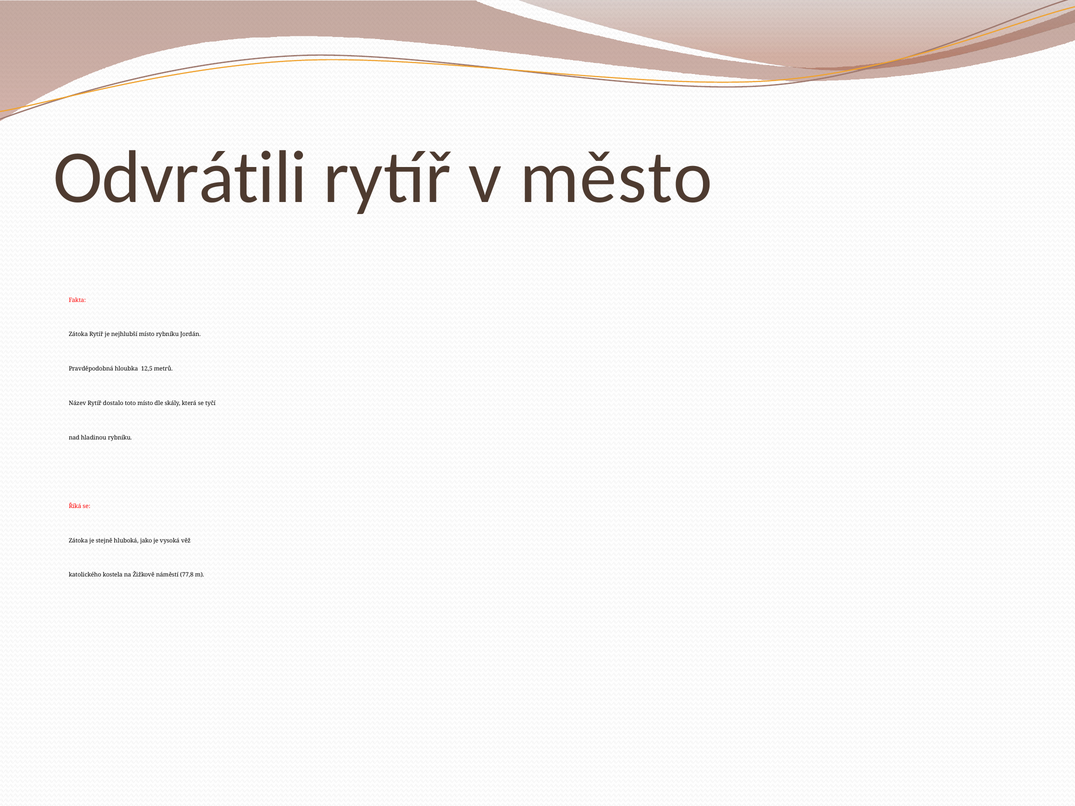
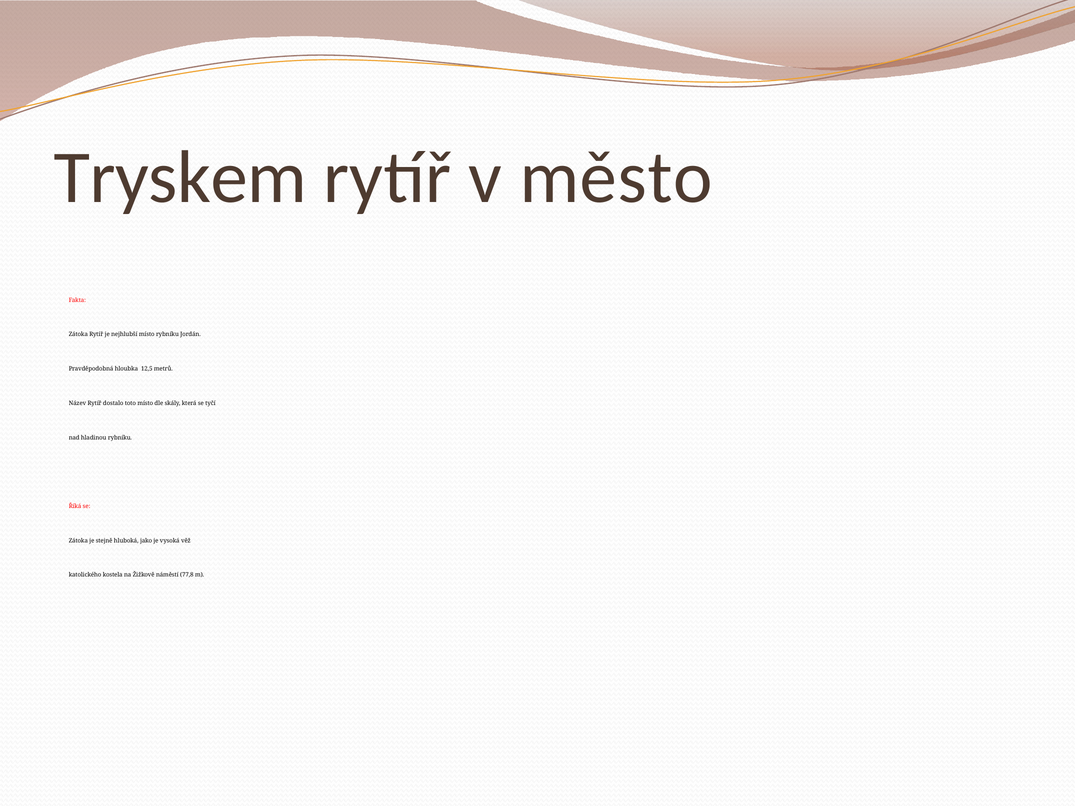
Odvrátili: Odvrátili -> Tryskem
